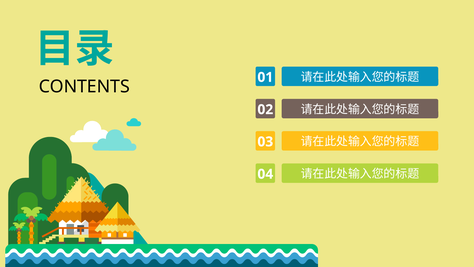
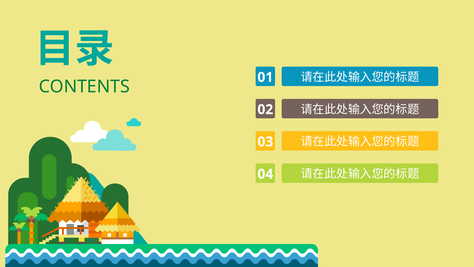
CONTENTS colour: black -> green
